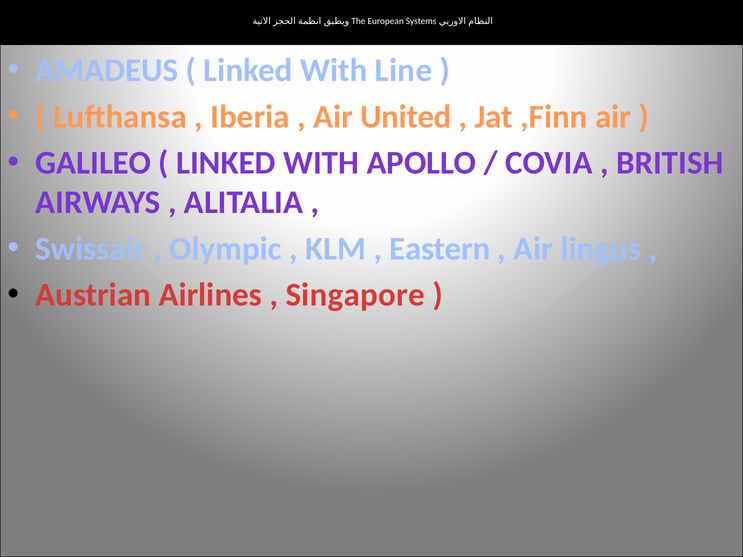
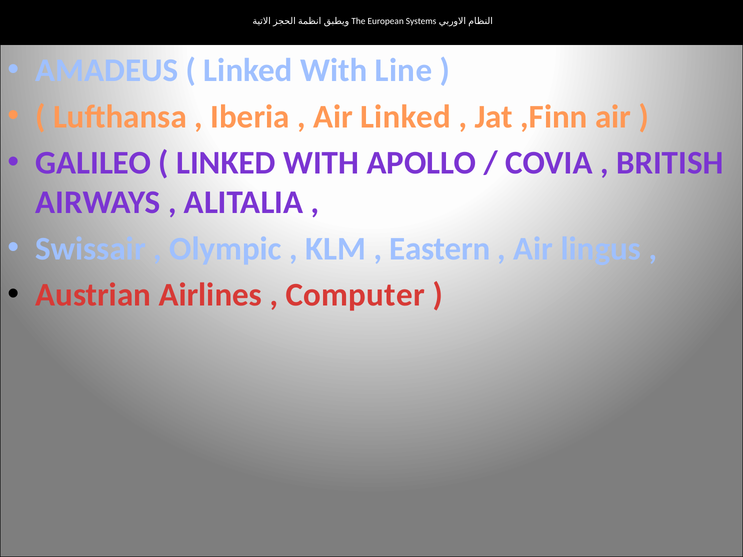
Air United: United -> Linked
Singapore: Singapore -> Computer
